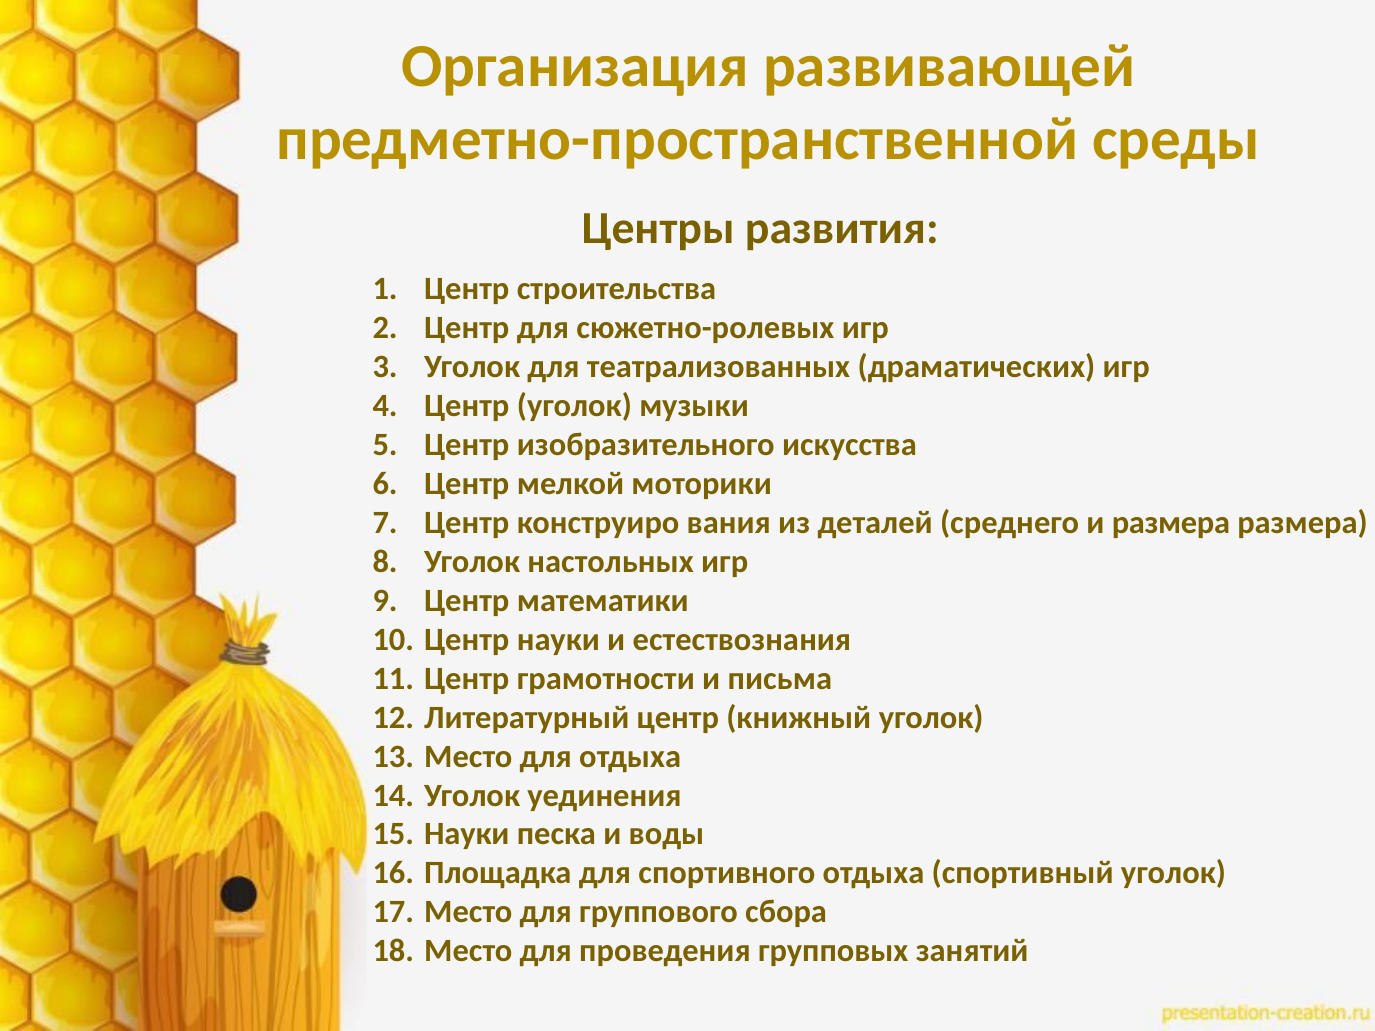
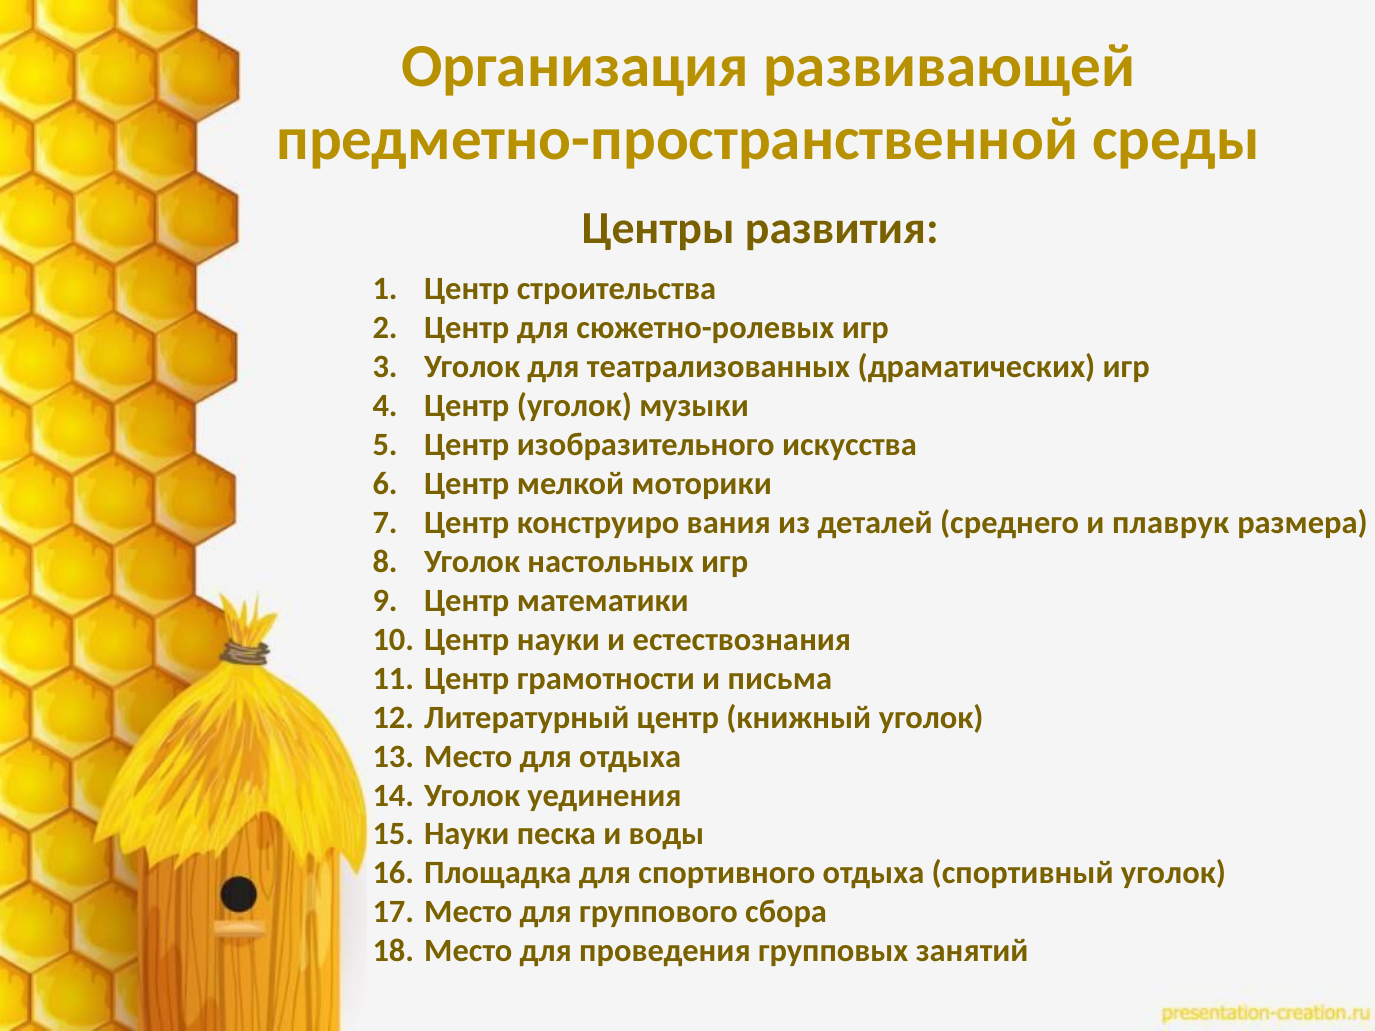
и размера: размера -> плаврук
